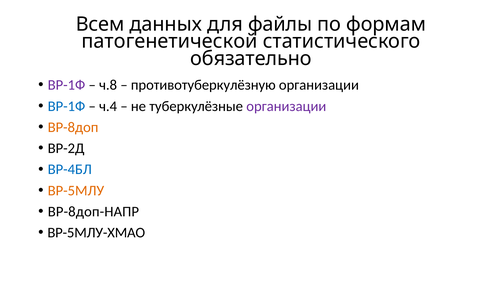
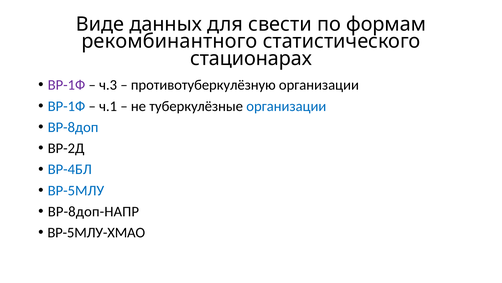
Всем: Всем -> Виде
файлы: файлы -> свести
патогенетической: патогенетической -> рекомбинантного
обязательно: обязательно -> стационарах
ч.8: ч.8 -> ч.3
ч.4: ч.4 -> ч.1
организации at (286, 106) colour: purple -> blue
ВР-8доп colour: orange -> blue
ВР-5МЛУ colour: orange -> blue
